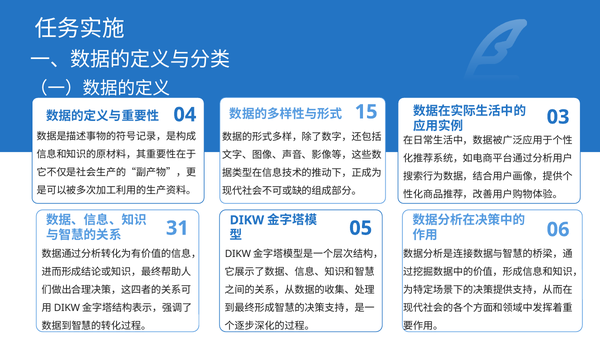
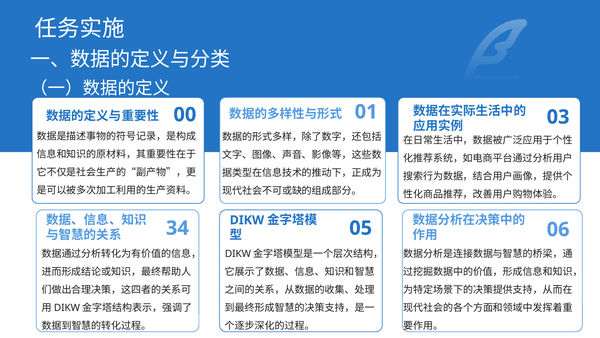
15: 15 -> 01
04: 04 -> 00
31: 31 -> 34
